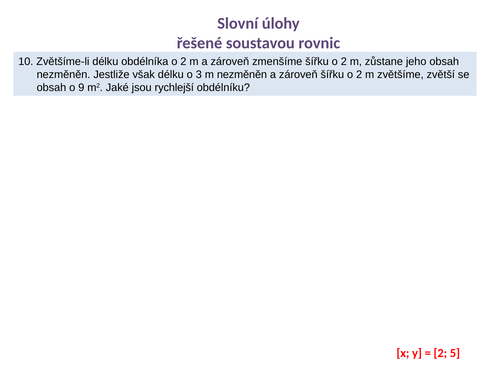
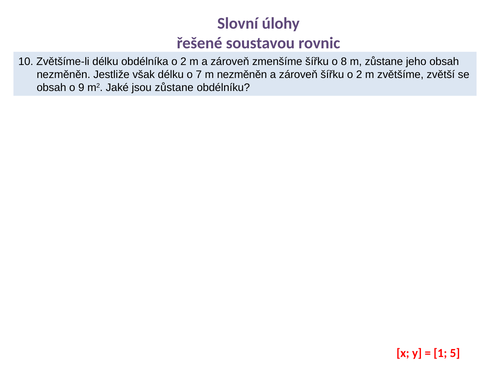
zmenšíme šířku o 2: 2 -> 8
3: 3 -> 7
jsou rychlejší: rychlejší -> zůstane
2 at (440, 353): 2 -> 1
